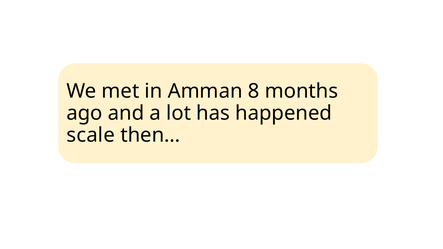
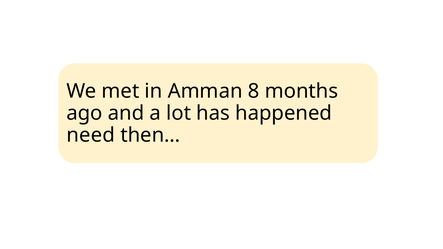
scale: scale -> need
